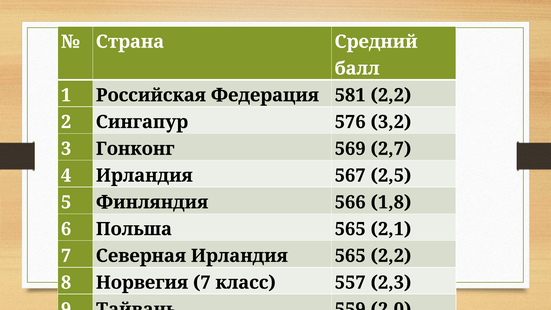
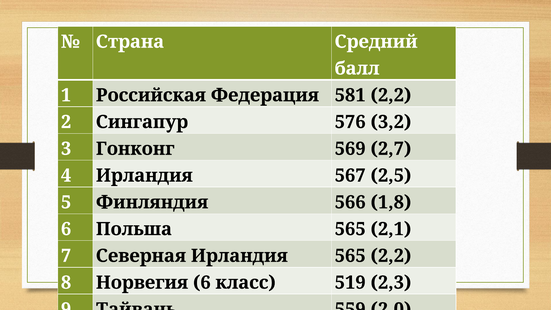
Норвегия 7: 7 -> 6
557: 557 -> 519
